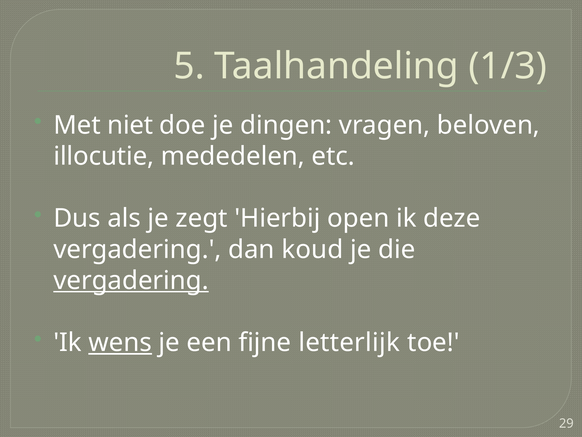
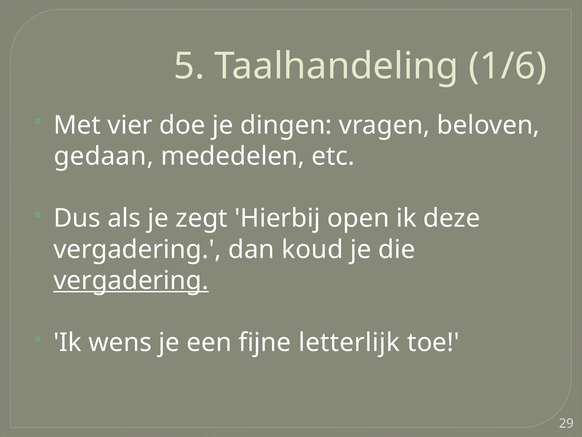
1/3: 1/3 -> 1/6
niet: niet -> vier
illocutie: illocutie -> gedaan
wens underline: present -> none
